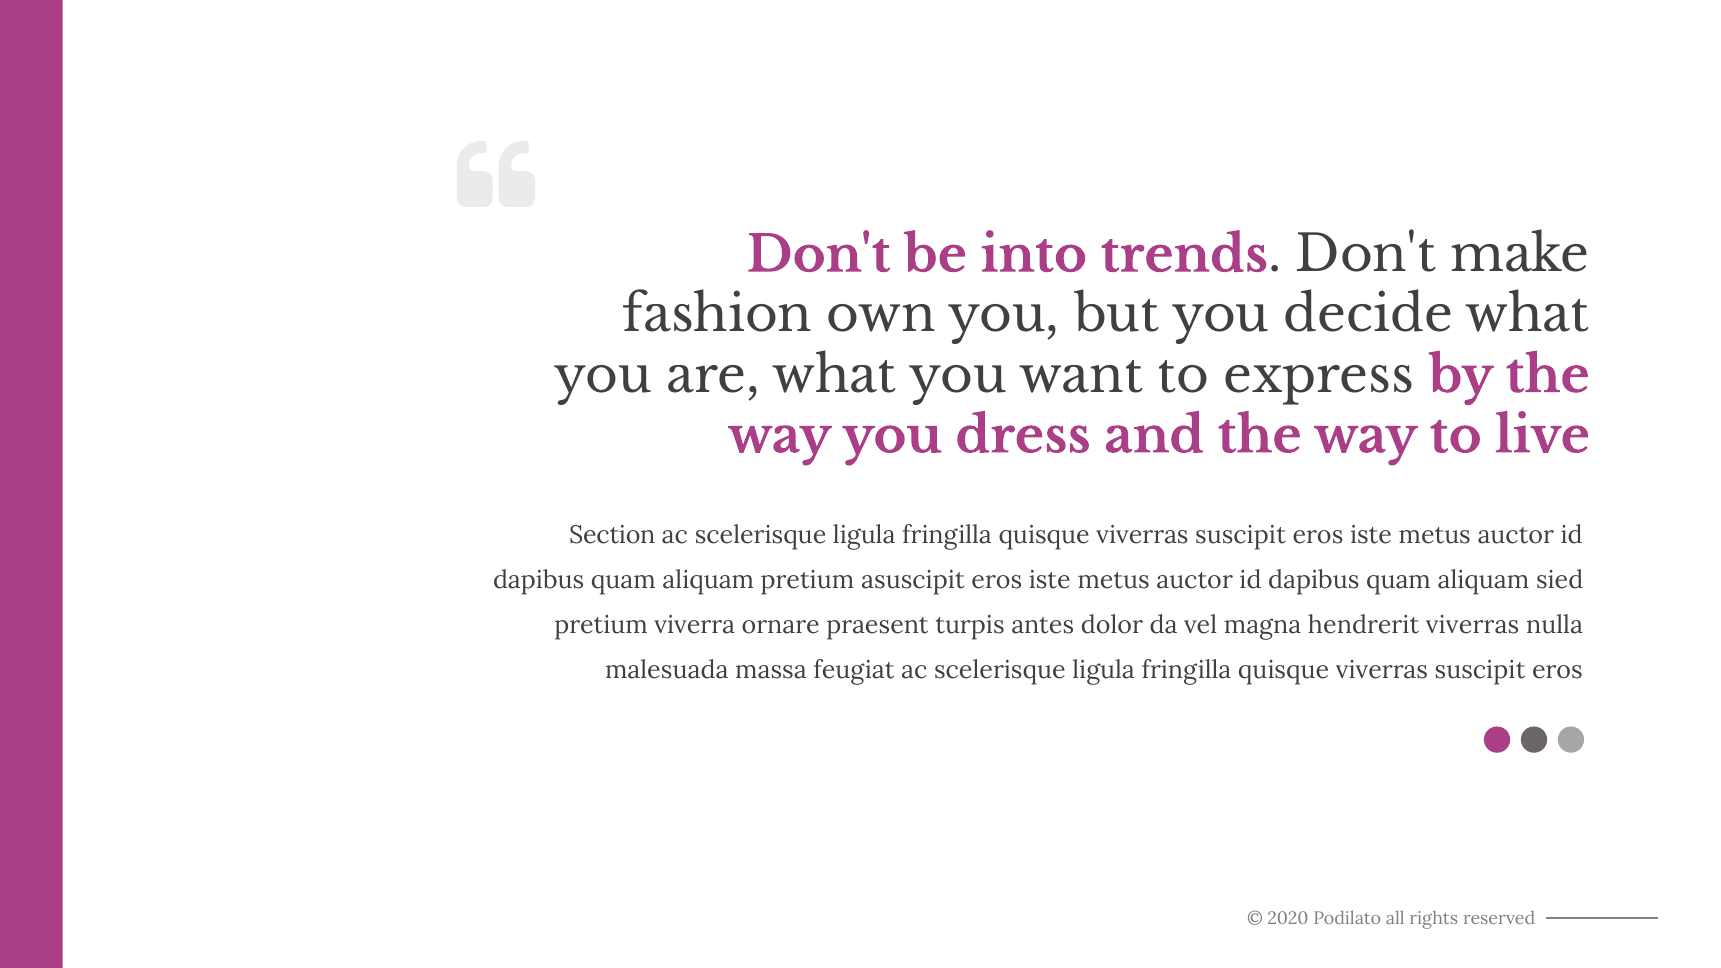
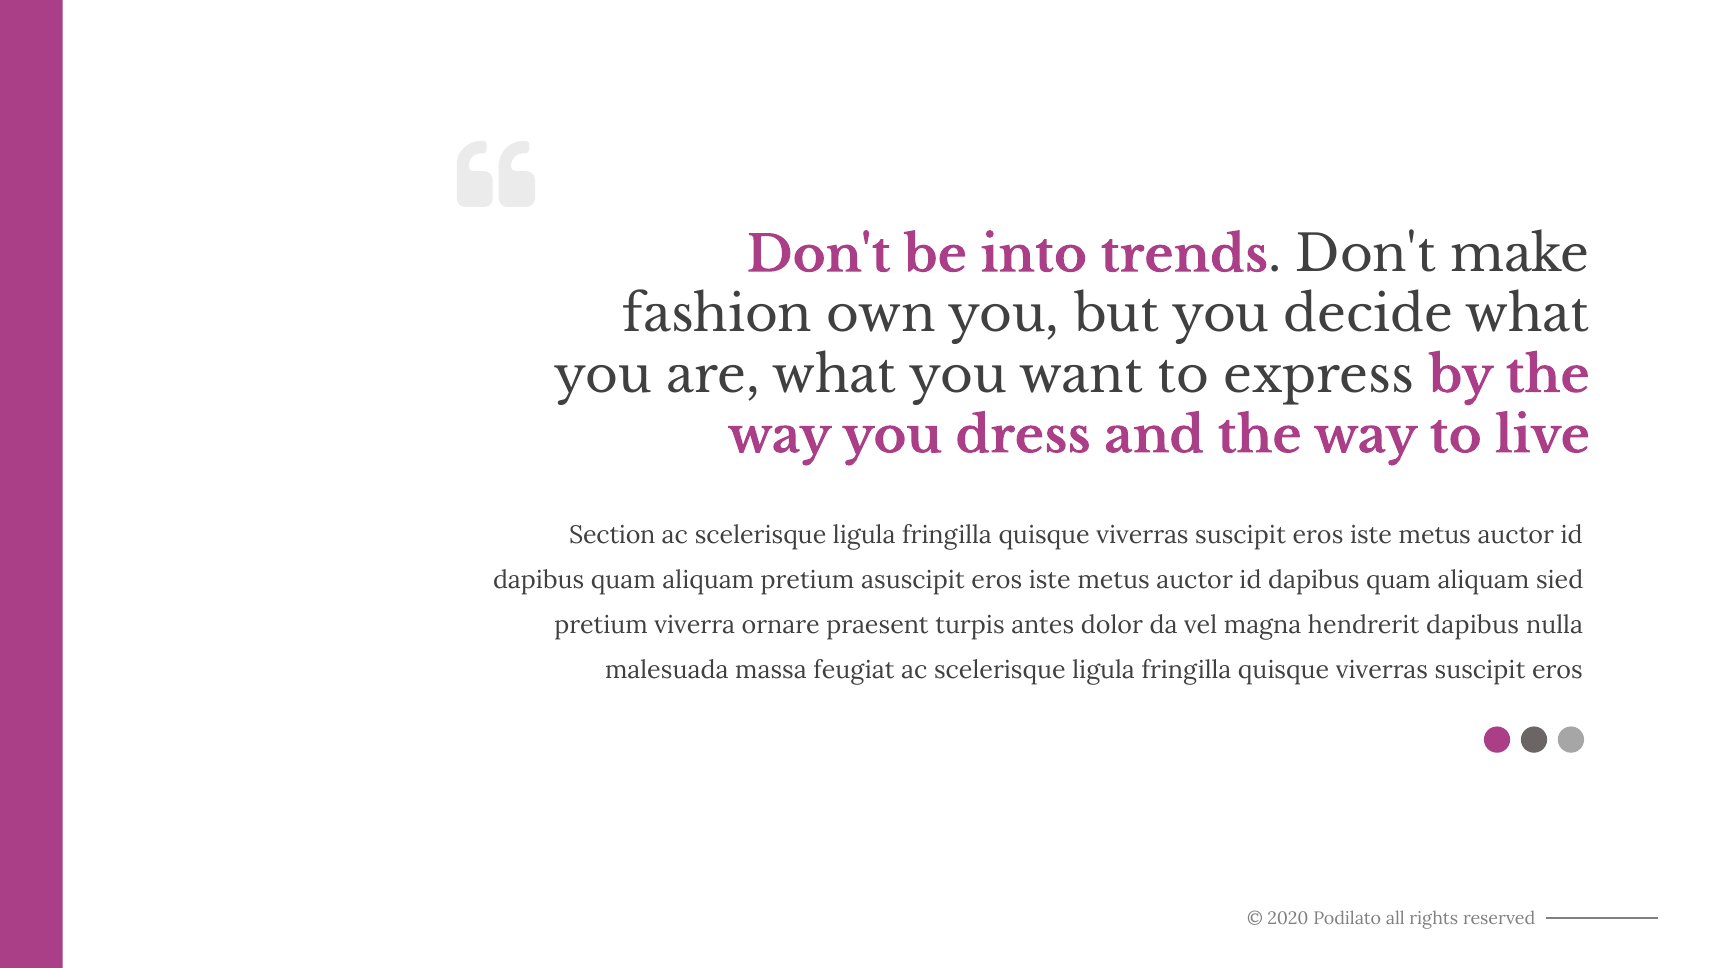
hendrerit viverras: viverras -> dapibus
